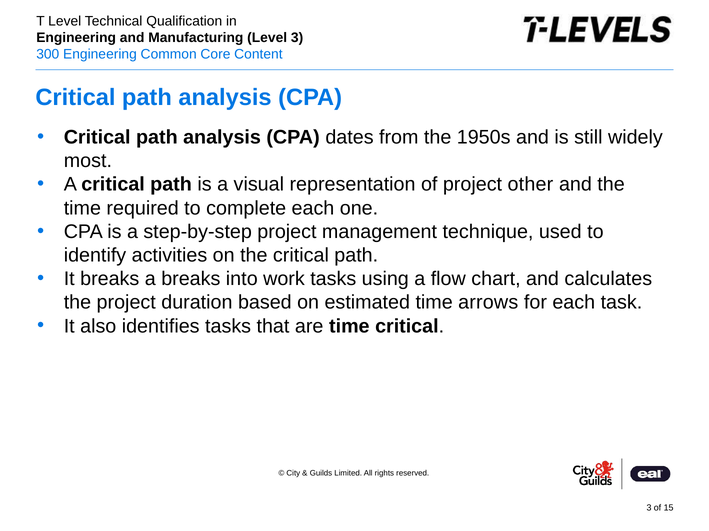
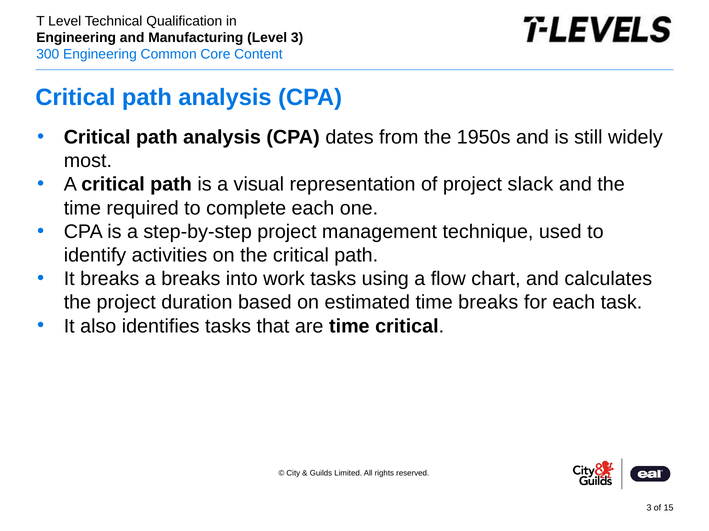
other: other -> slack
time arrows: arrows -> breaks
